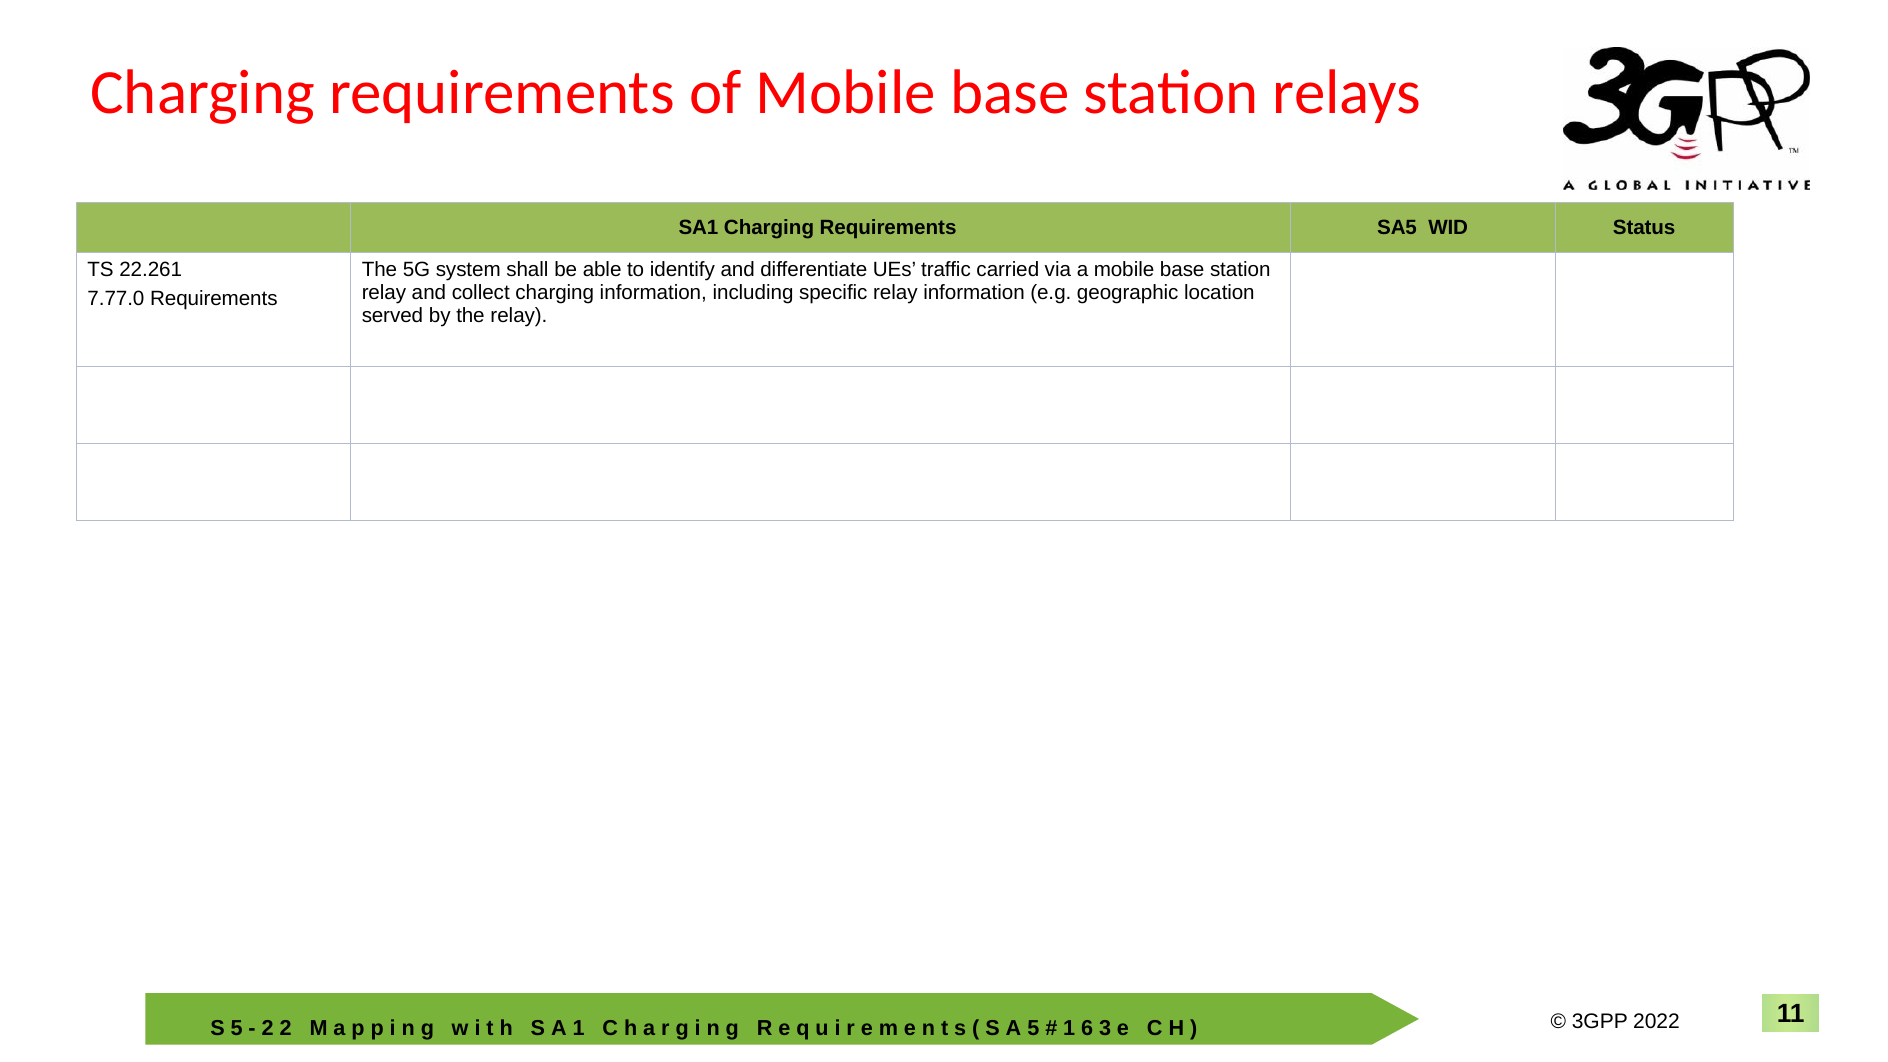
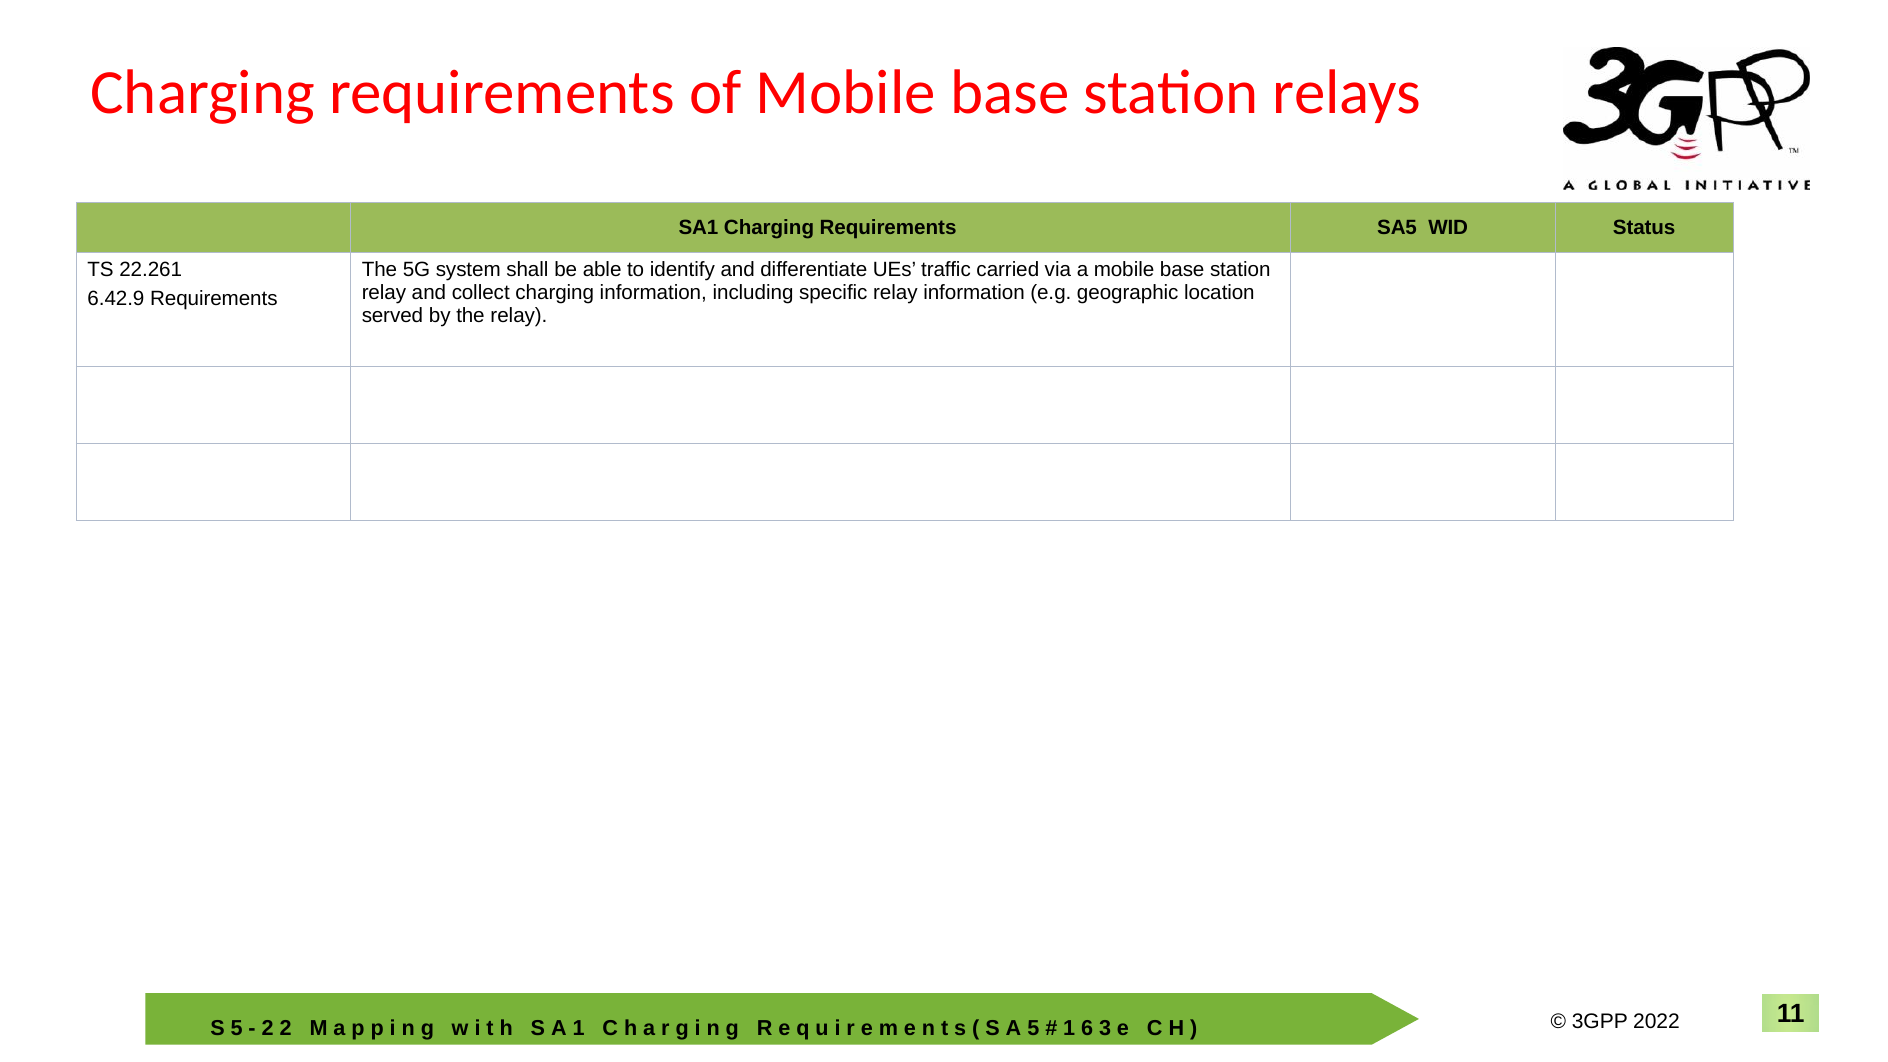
7.77.0: 7.77.0 -> 6.42.9
